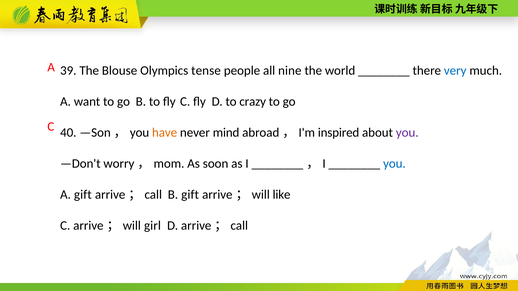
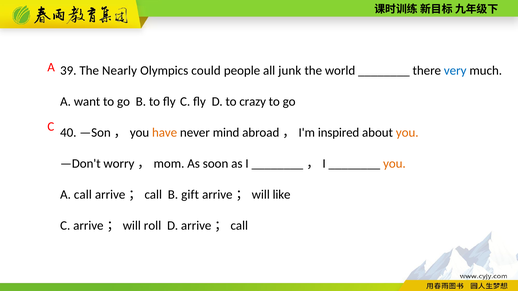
Blouse: Blouse -> Nearly
tense: tense -> could
nine: nine -> junk
you at (407, 133) colour: purple -> orange
you at (394, 164) colour: blue -> orange
A gift: gift -> call
girl: girl -> roll
